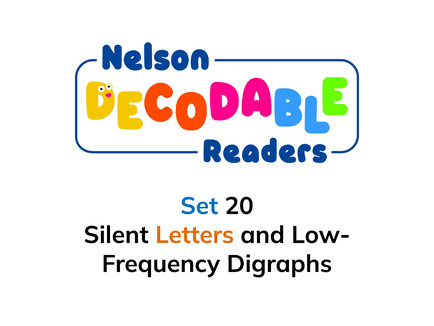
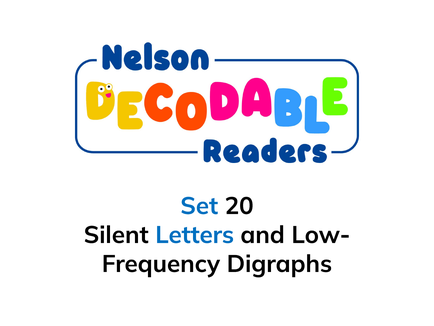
Letters colour: orange -> blue
